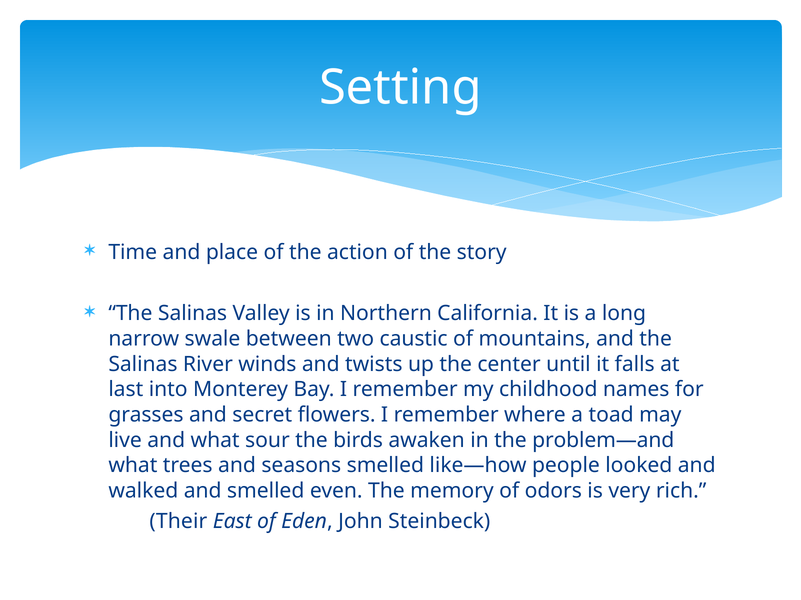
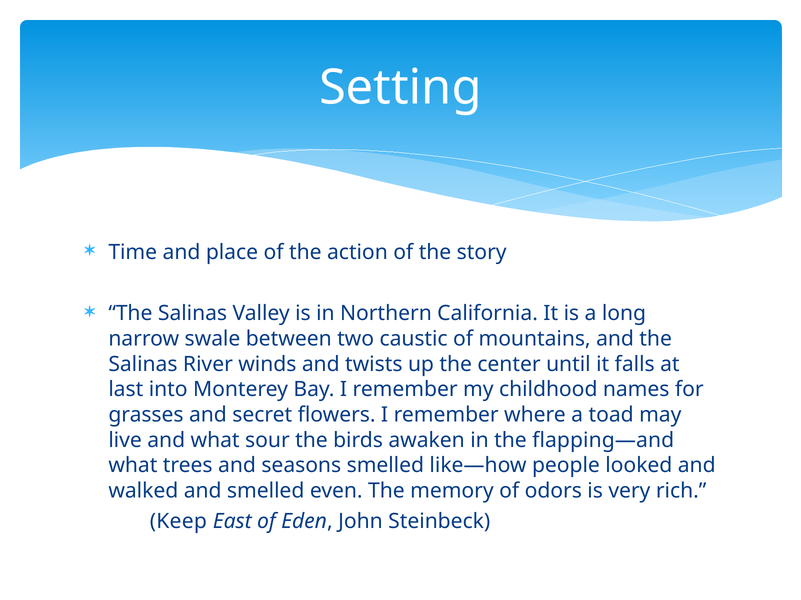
problem—and: problem—and -> flapping—and
Their: Their -> Keep
